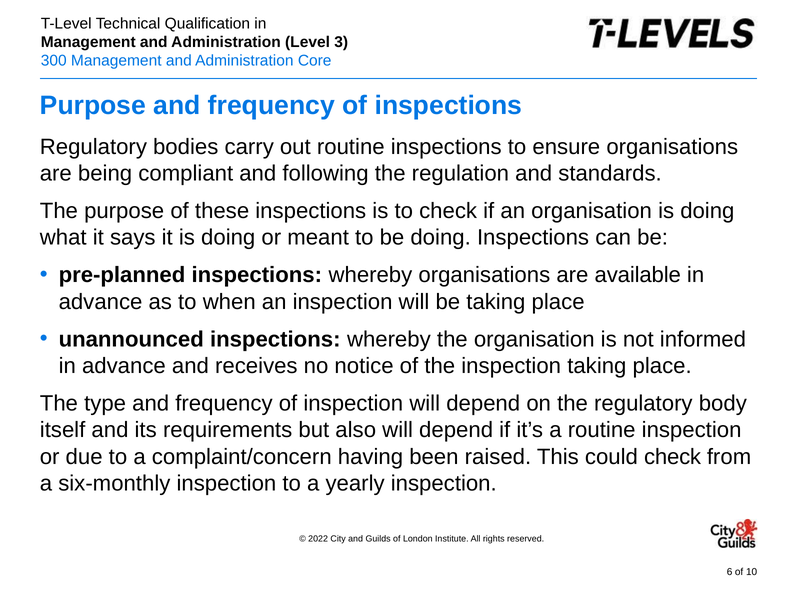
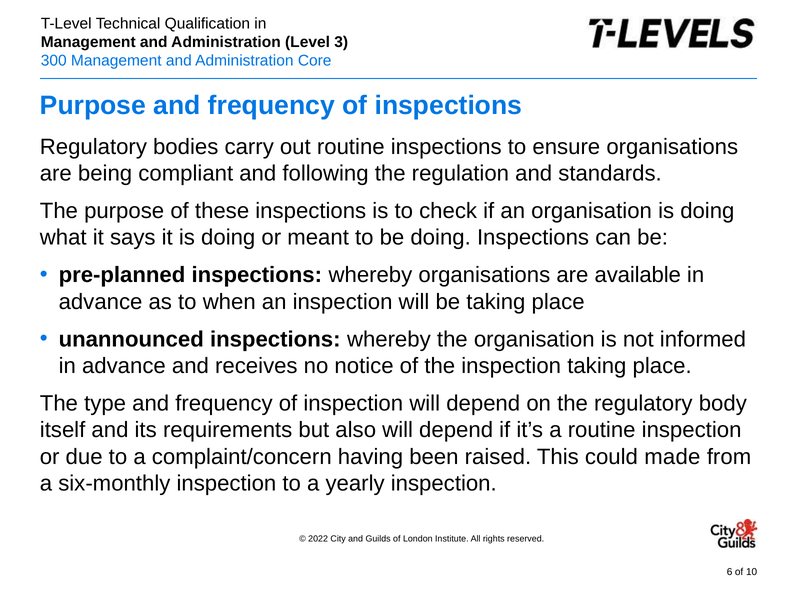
could check: check -> made
